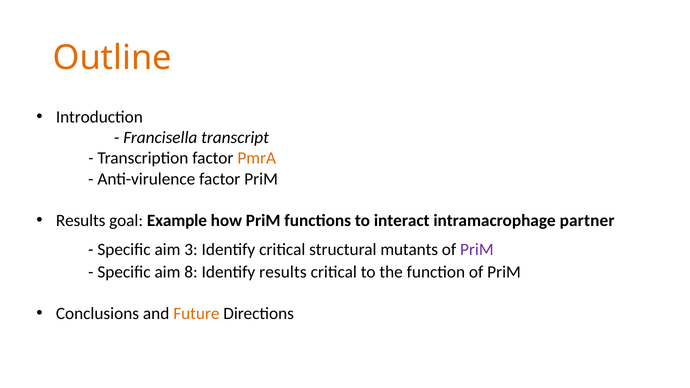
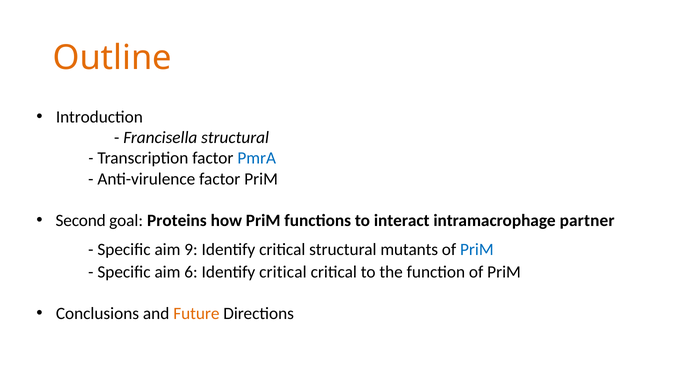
Francisella transcript: transcript -> structural
PmrA colour: orange -> blue
Results at (81, 220): Results -> Second
Example: Example -> Proteins
3: 3 -> 9
PriM at (477, 250) colour: purple -> blue
8: 8 -> 6
results at (283, 272): results -> critical
